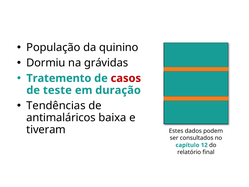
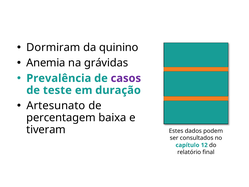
População: População -> Dormiram
Dormiu: Dormiu -> Anemia
Tratemento: Tratemento -> Prevalência
casos colour: red -> purple
Tendências: Tendências -> Artesunato
antimaláricos: antimaláricos -> percentagem
